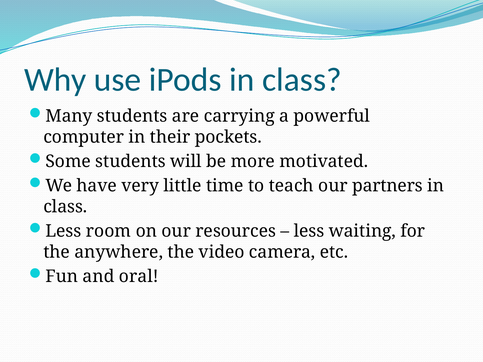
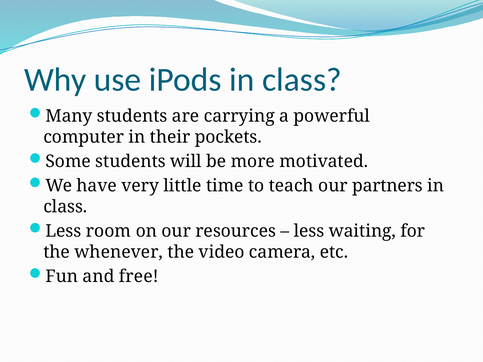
anywhere: anywhere -> whenever
oral: oral -> free
